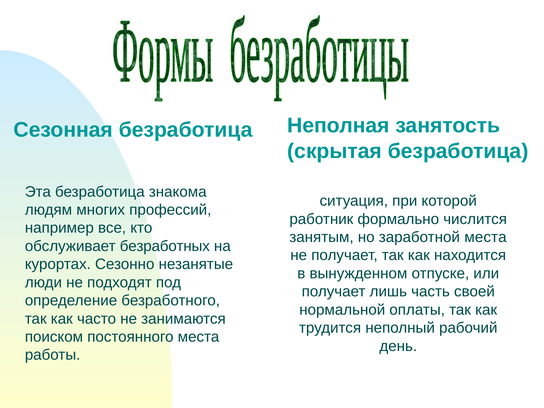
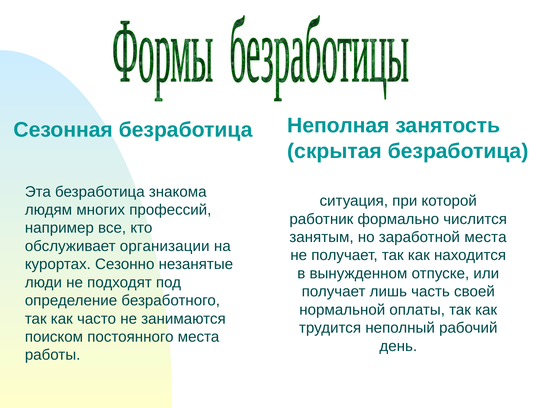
безработных: безработных -> организации
